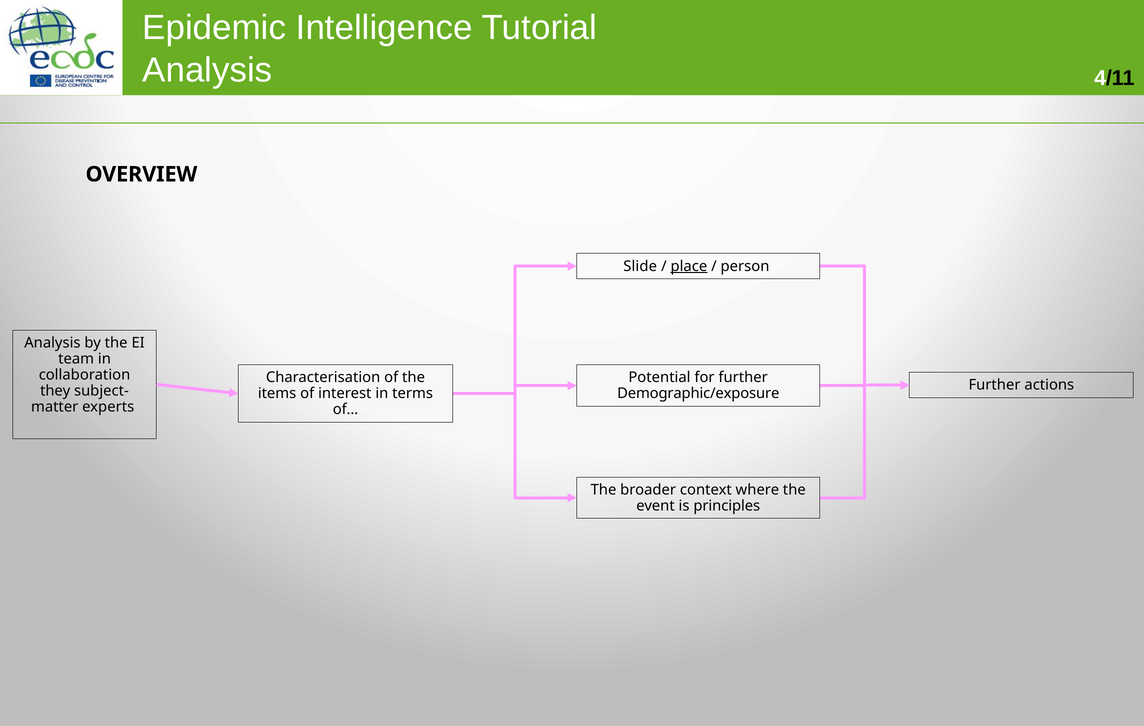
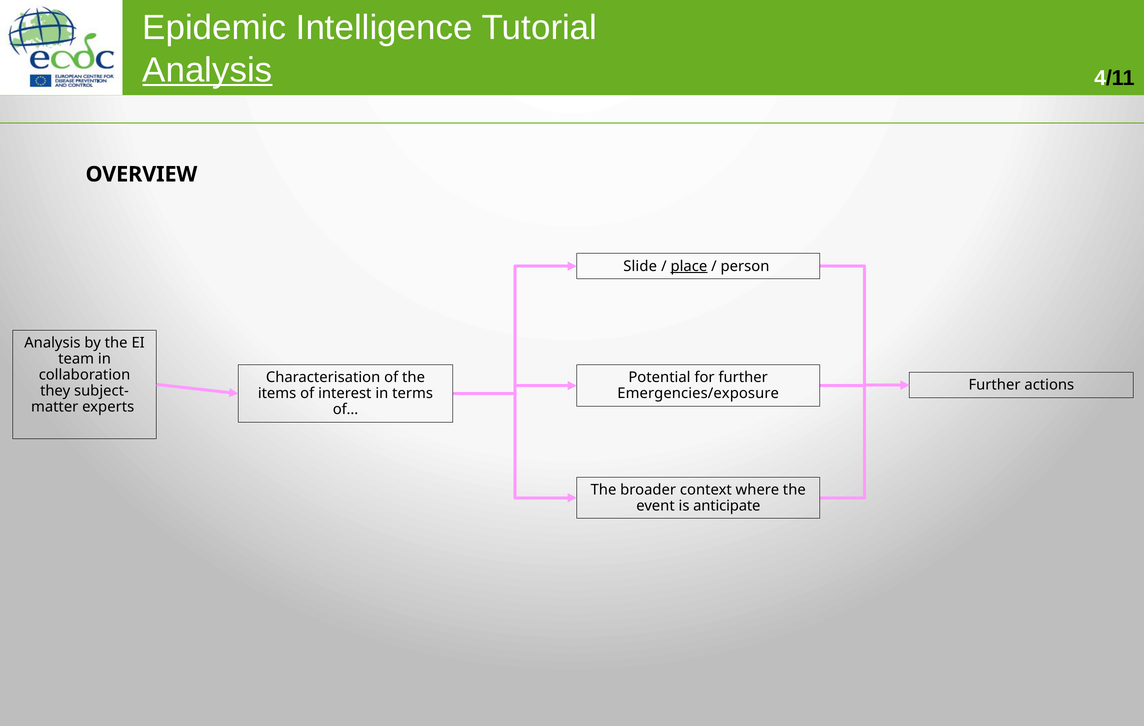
Analysis at (207, 70) underline: none -> present
Demographic/exposure: Demographic/exposure -> Emergencies/exposure
principles: principles -> anticipate
